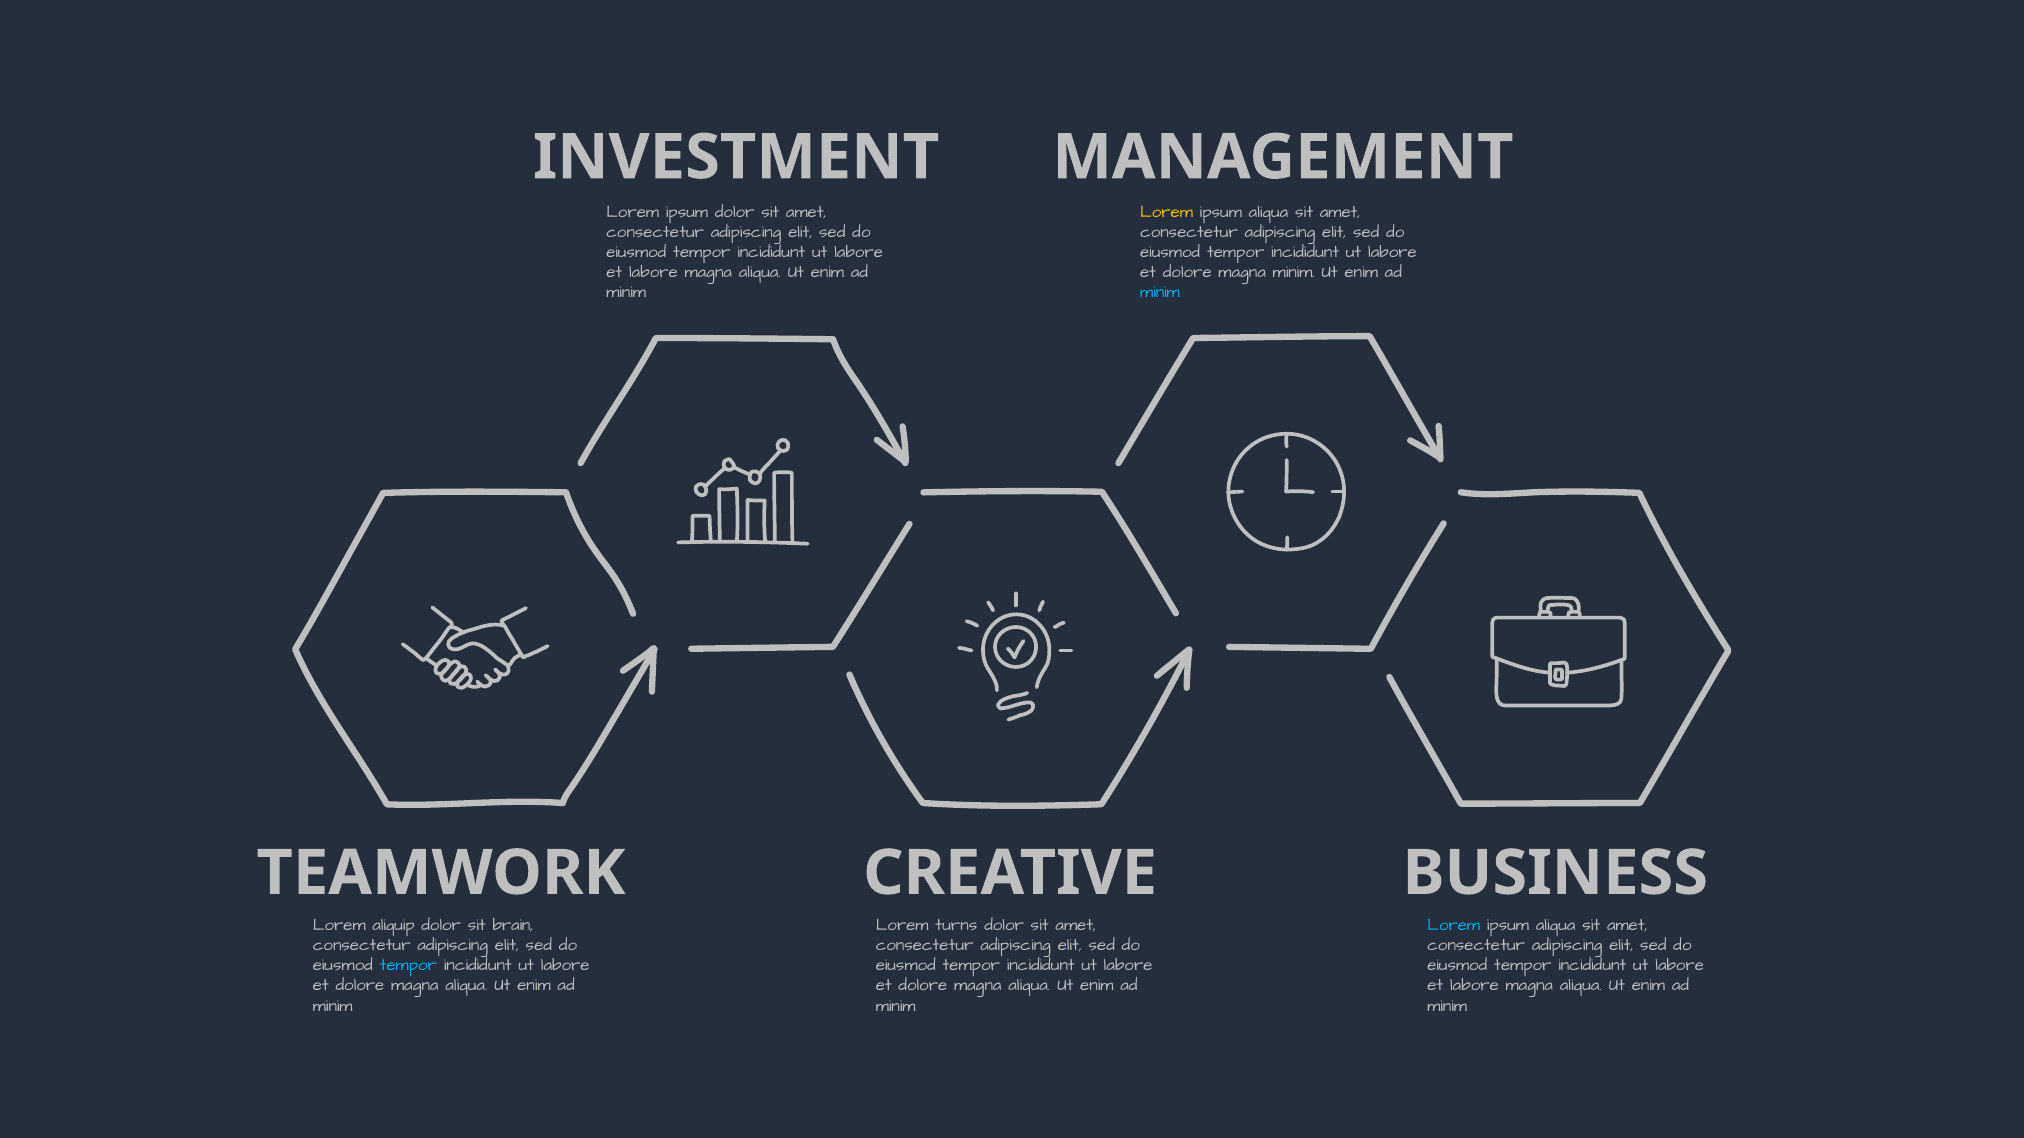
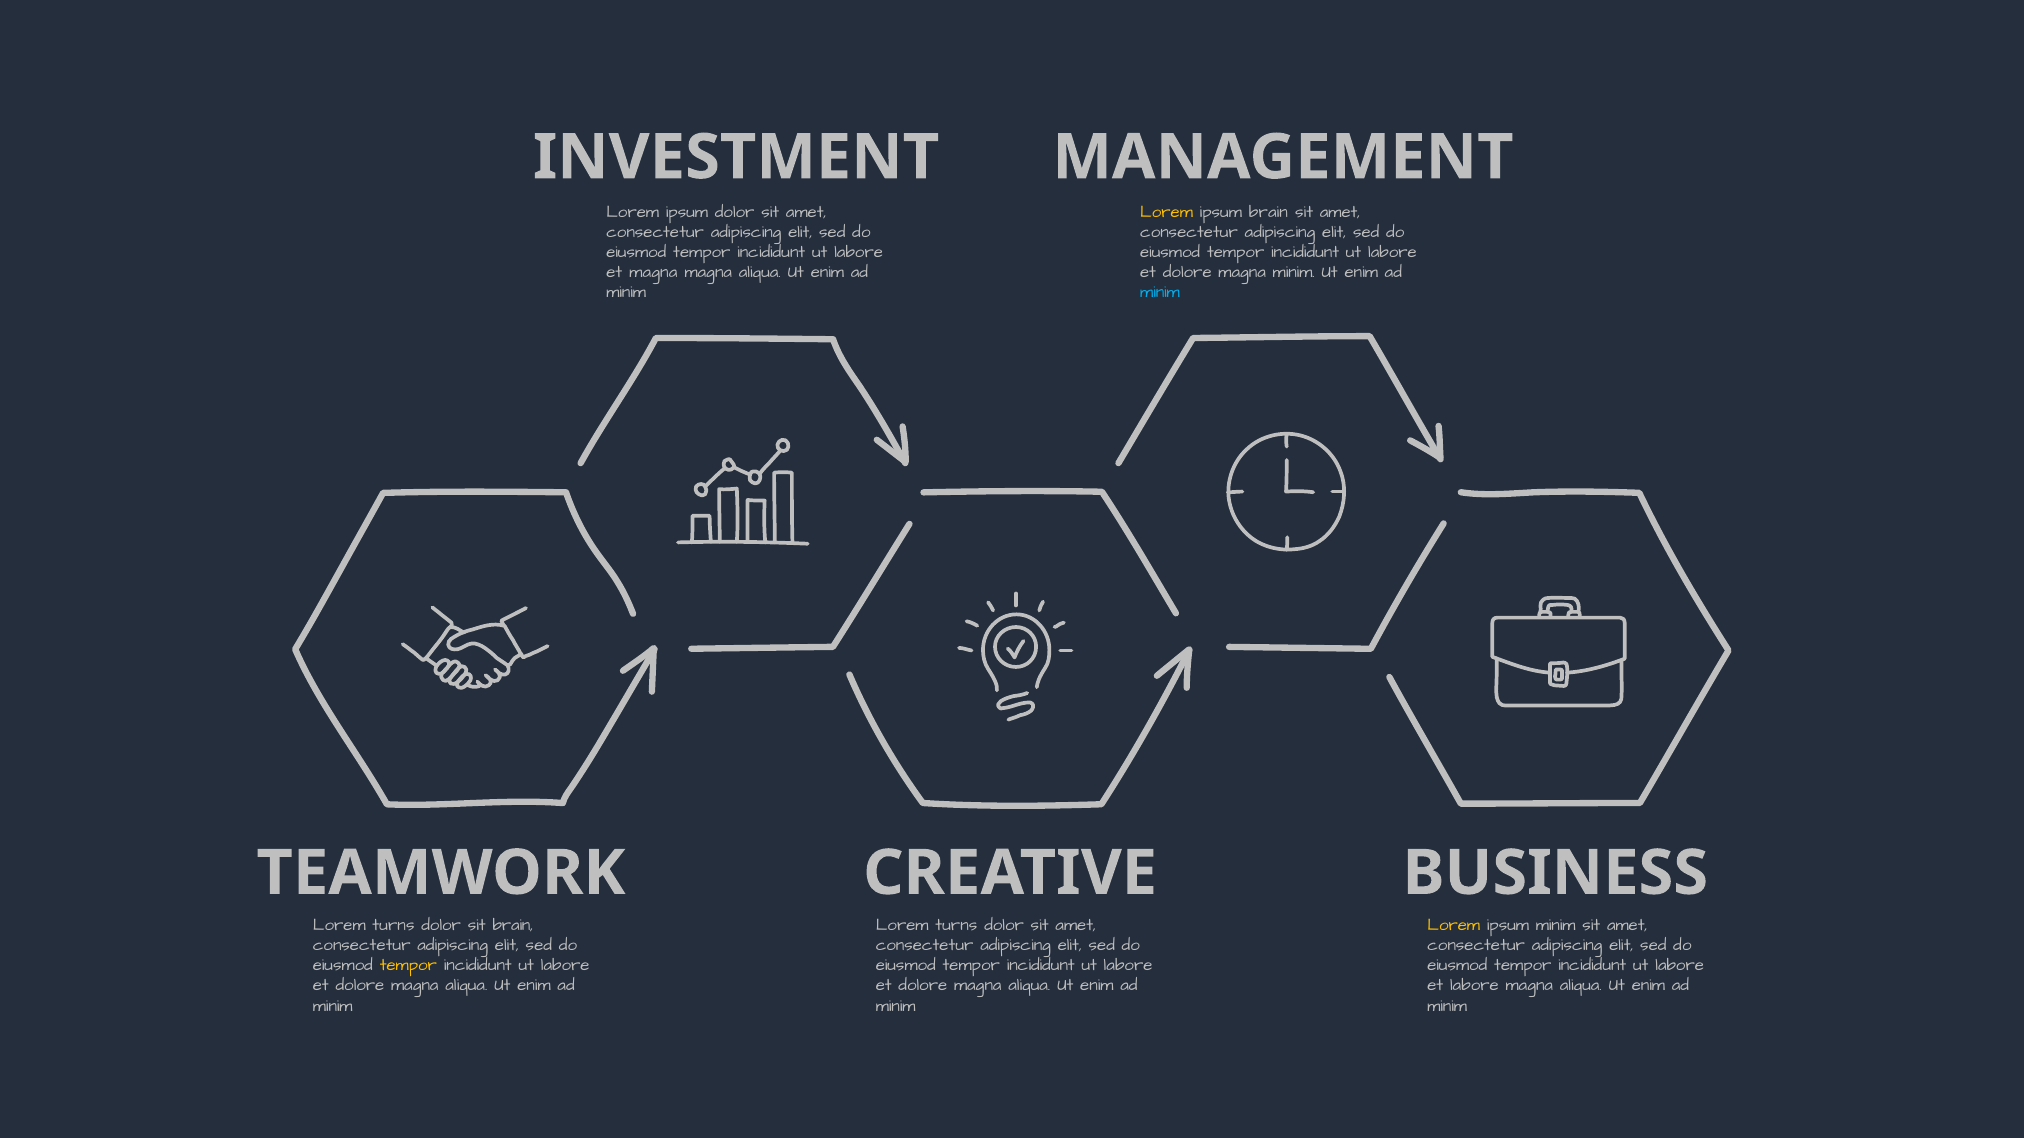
aliqua at (1268, 212): aliqua -> brain
labore at (653, 272): labore -> magna
aliquip at (394, 925): aliquip -> turns
Lorem at (1454, 925) colour: light blue -> yellow
aliqua at (1556, 925): aliqua -> minim
tempor at (408, 966) colour: light blue -> yellow
